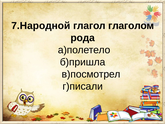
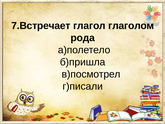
7.Народной: 7.Народной -> 7.Встречает
